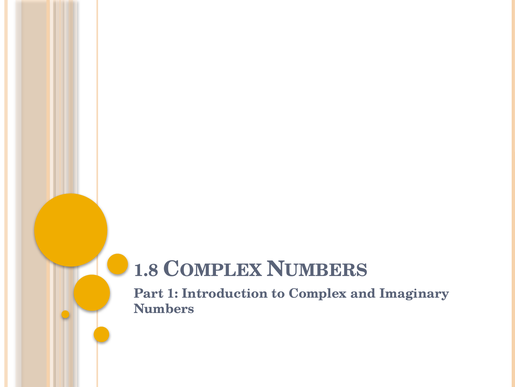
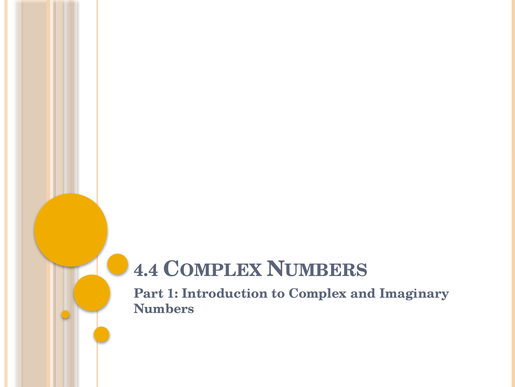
1.8: 1.8 -> 4.4
